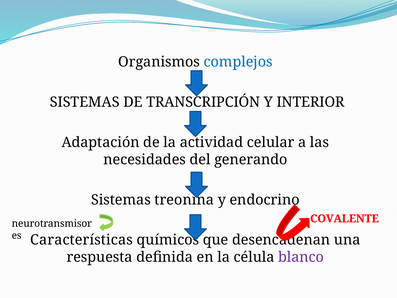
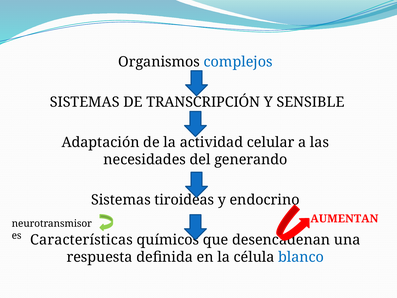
INTERIOR: INTERIOR -> SENSIBLE
treonina: treonina -> tiroideas
COVALENTE: COVALENTE -> AUMENTAN
blanco colour: purple -> blue
